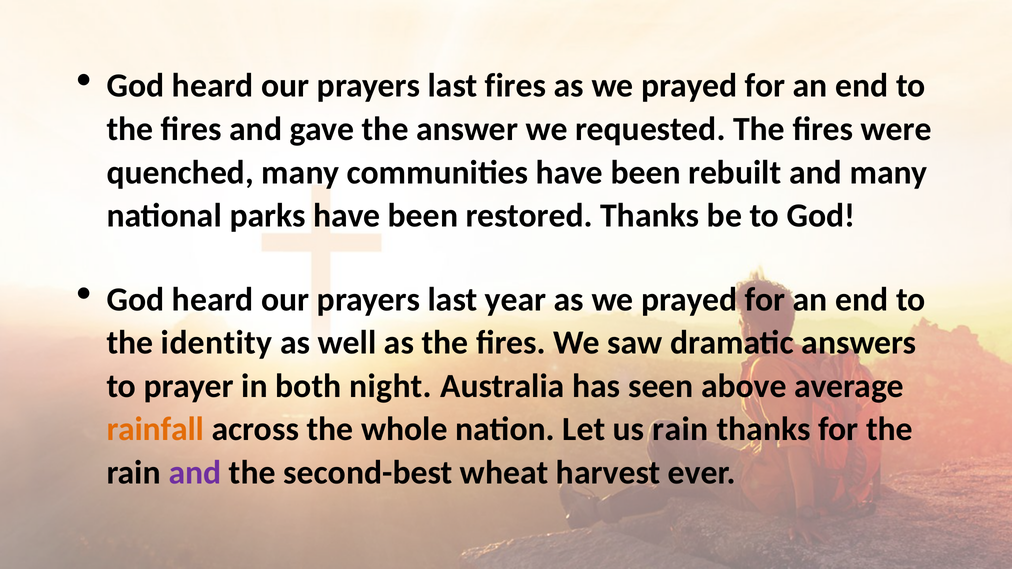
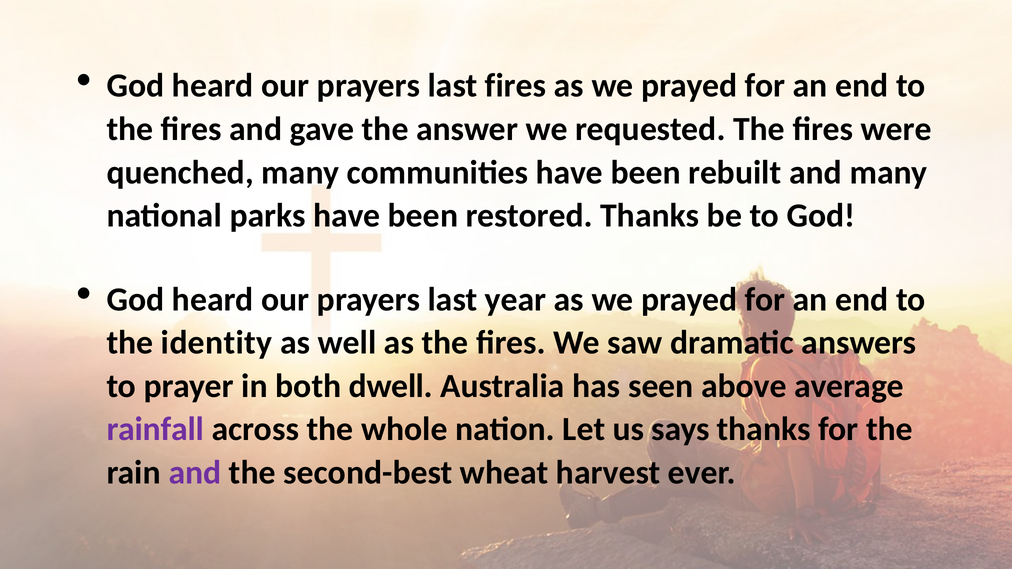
night: night -> dwell
rainfall colour: orange -> purple
us rain: rain -> says
